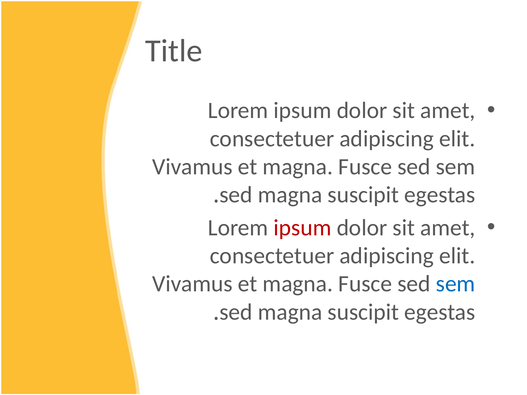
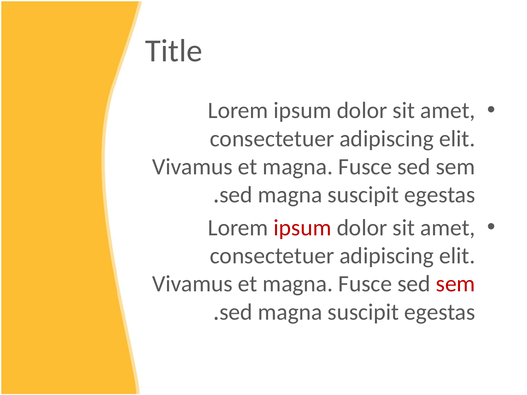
sem at (456, 284) colour: blue -> red
